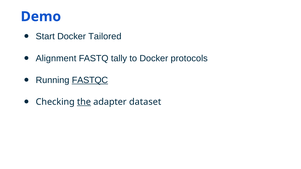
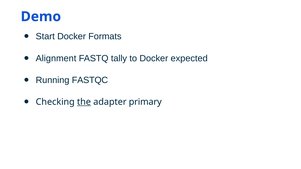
Tailored: Tailored -> Formats
protocols: protocols -> expected
FASTQC underline: present -> none
dataset: dataset -> primary
